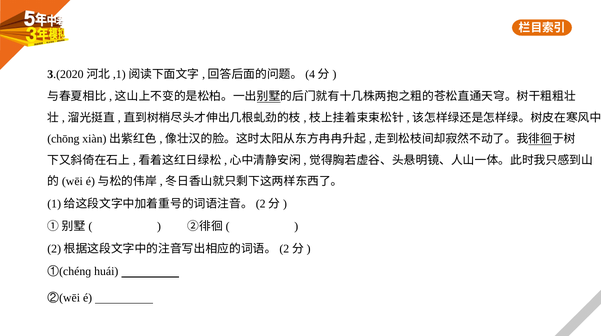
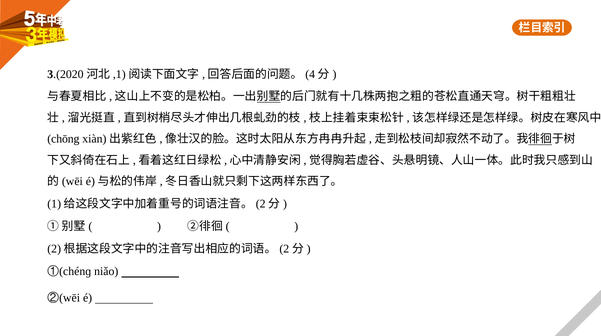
huái: huái -> niǎo
